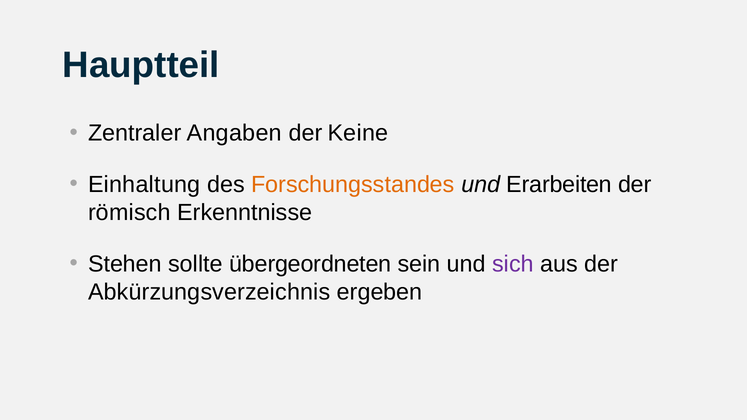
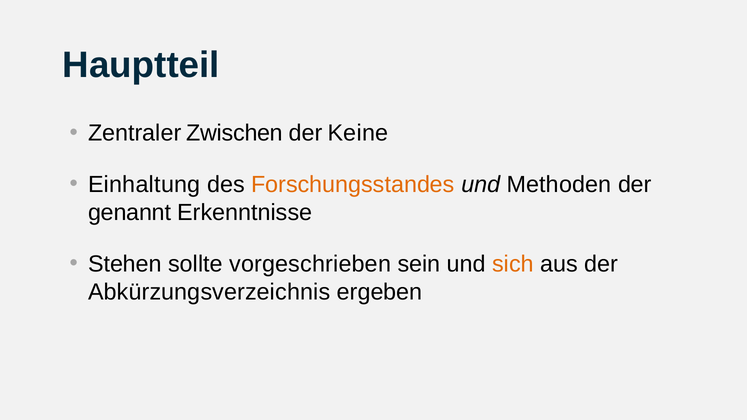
Angaben: Angaben -> Zwischen
Erarbeiten: Erarbeiten -> Methoden
römisch: römisch -> genannt
übergeordneten: übergeordneten -> vorgeschrieben
sich colour: purple -> orange
